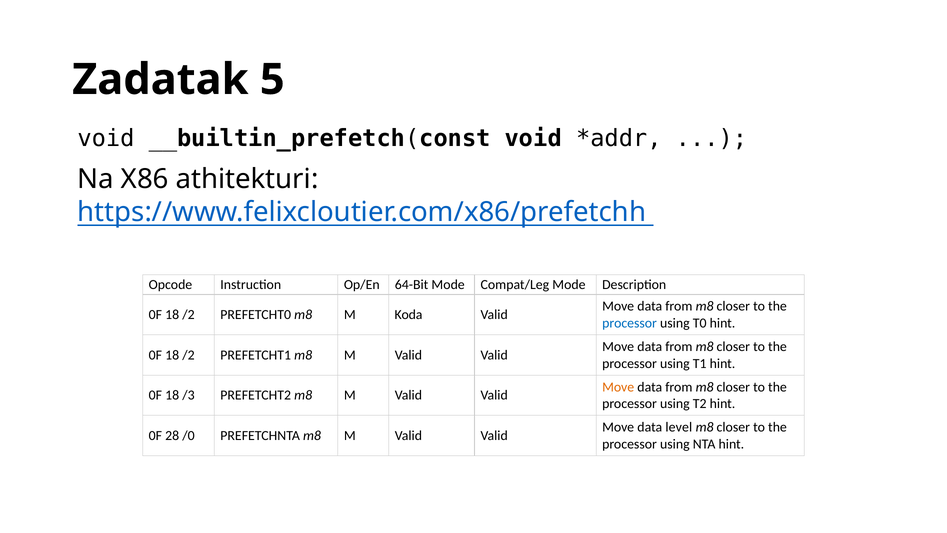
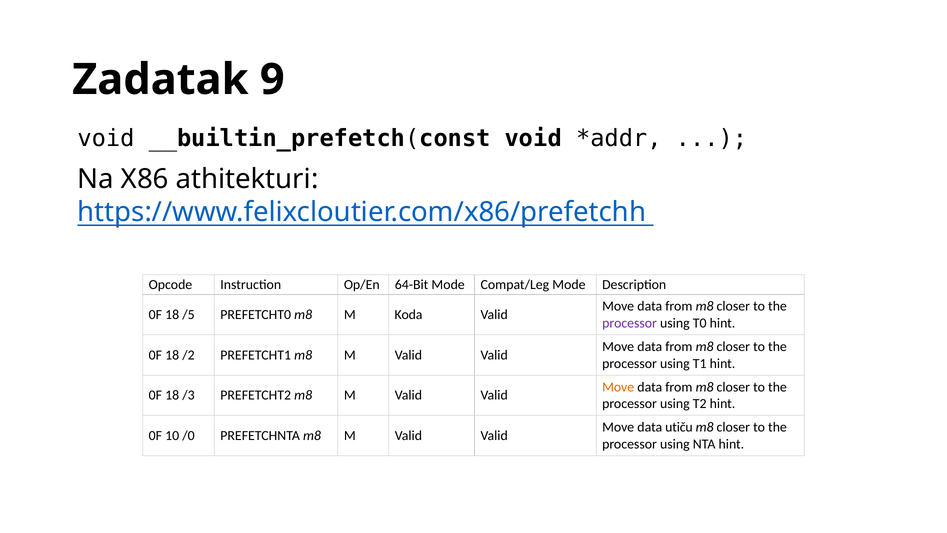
5: 5 -> 9
/2 at (188, 315): /2 -> /5
processor at (630, 323) colour: blue -> purple
level: level -> utiču
28: 28 -> 10
